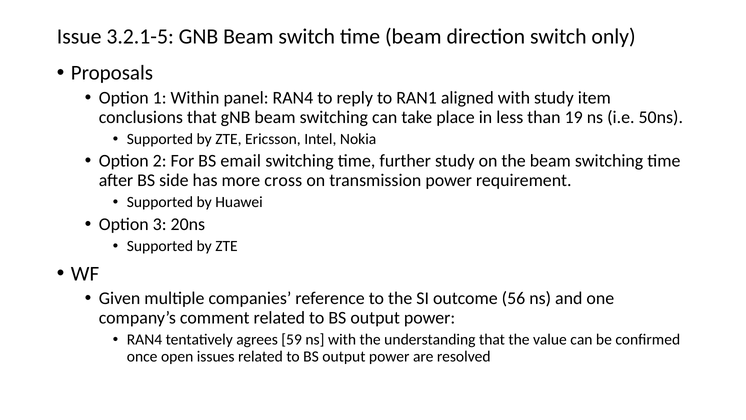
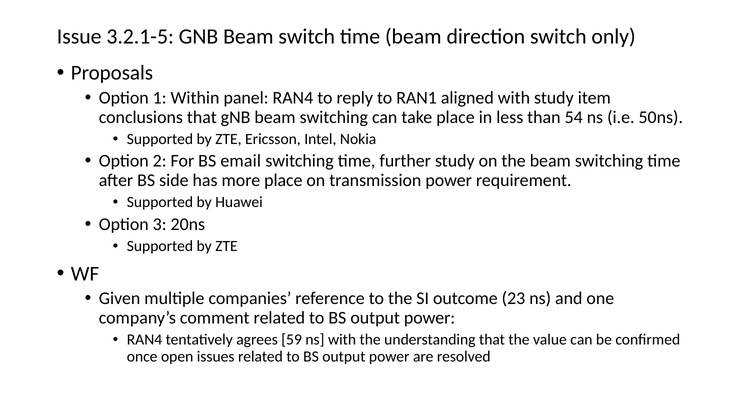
19: 19 -> 54
more cross: cross -> place
56: 56 -> 23
